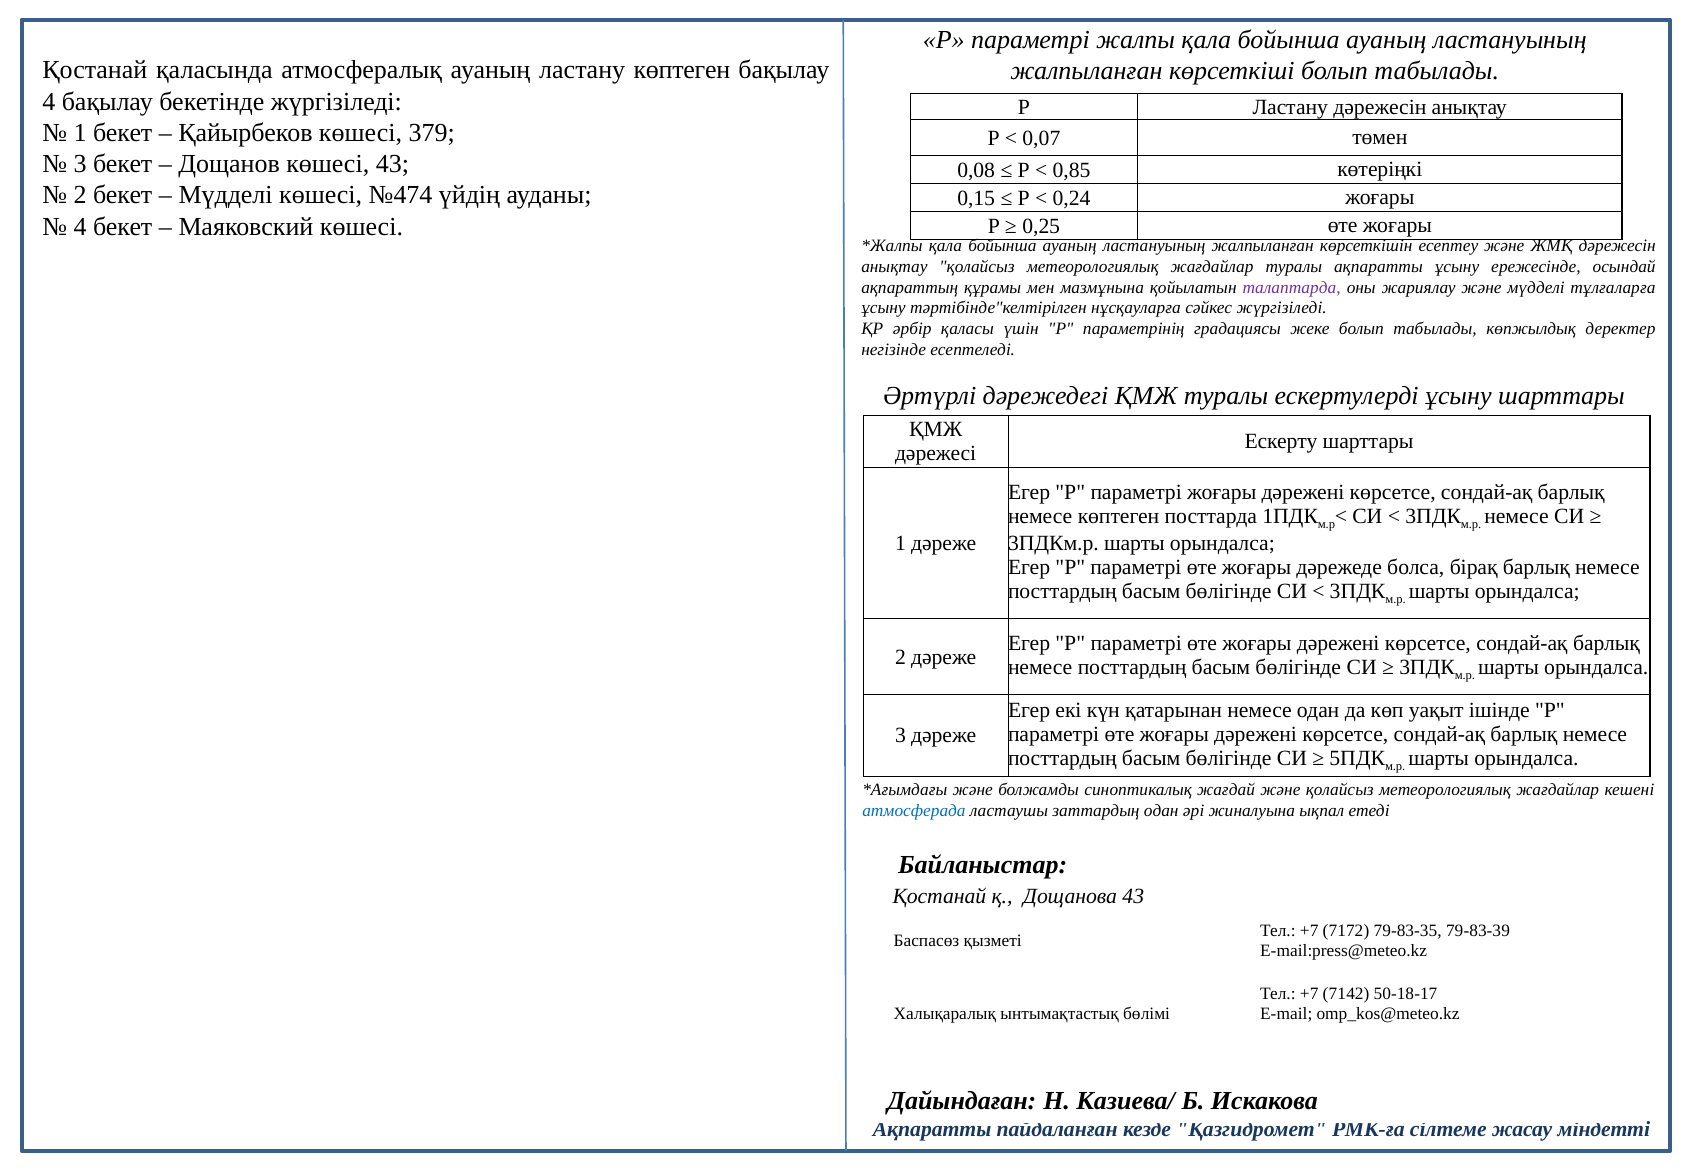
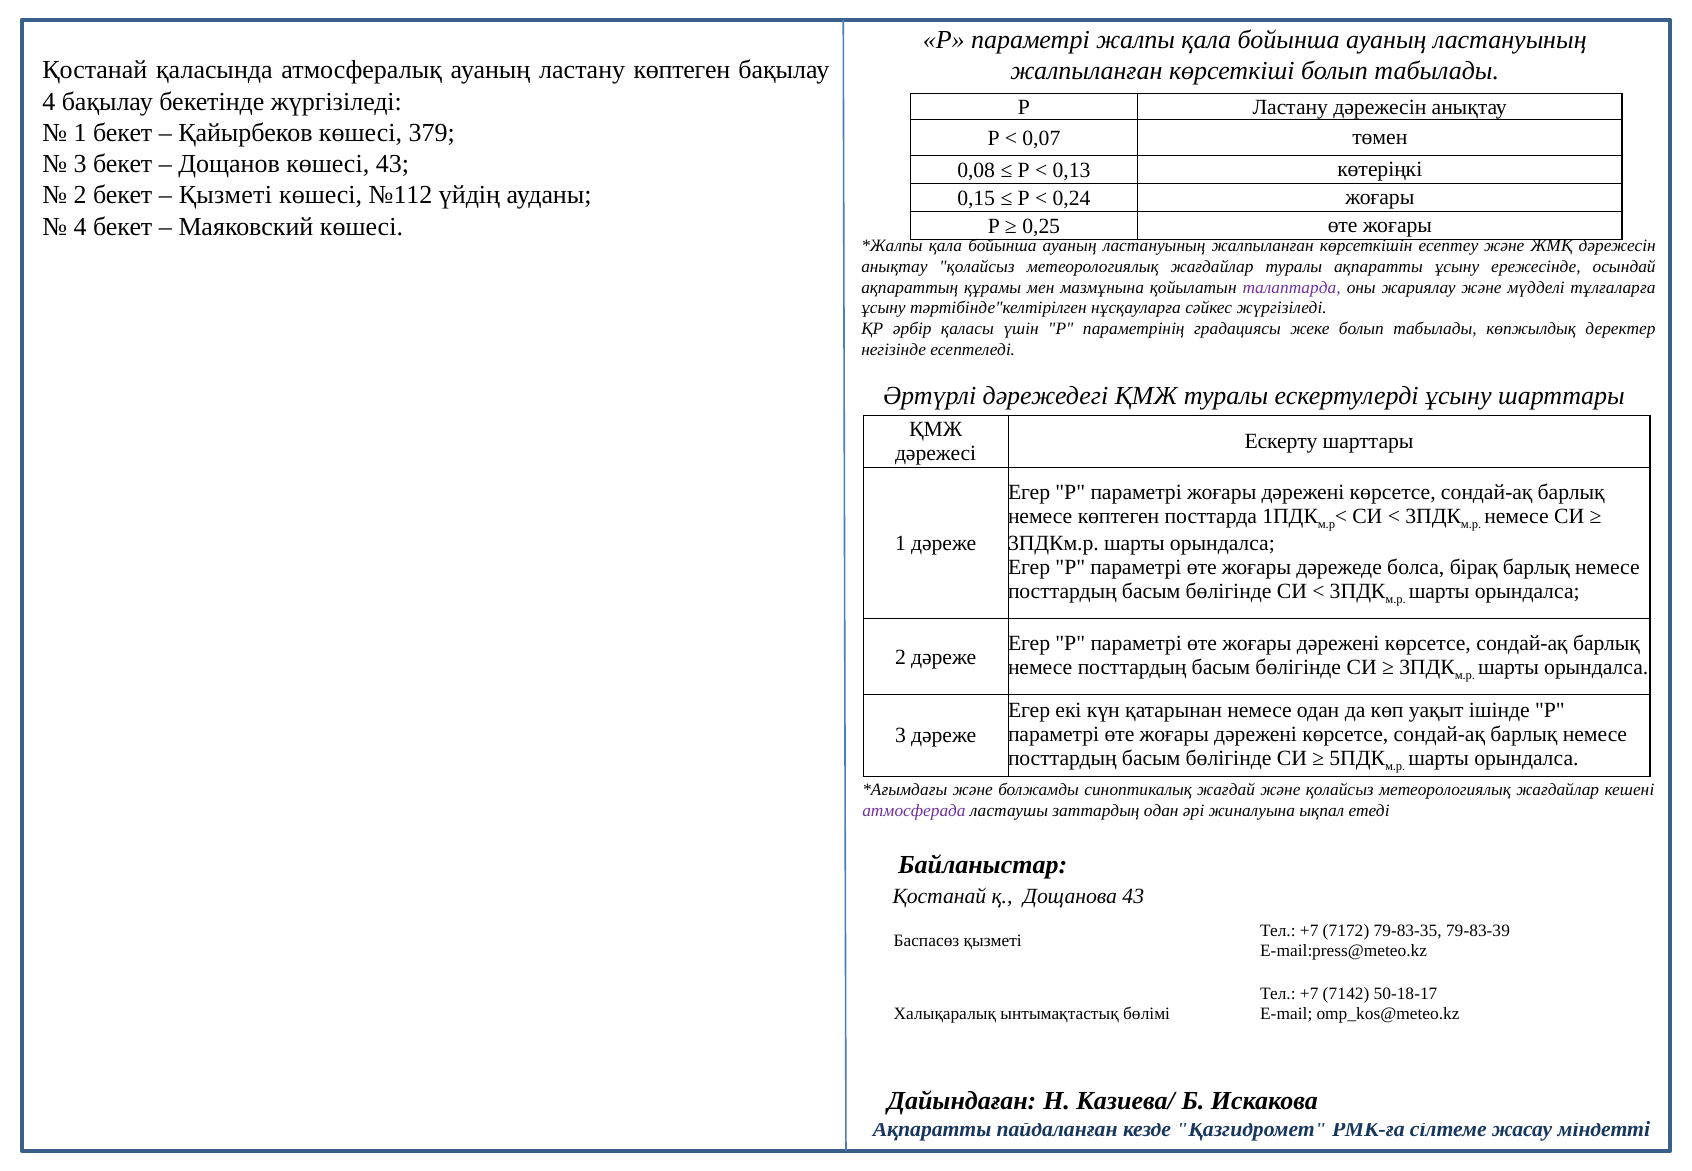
0,85: 0,85 -> 0,13
Мүдделі at (226, 195): Мүдделі -> Қызметі
№474: №474 -> №112
атмосферада colour: blue -> purple
